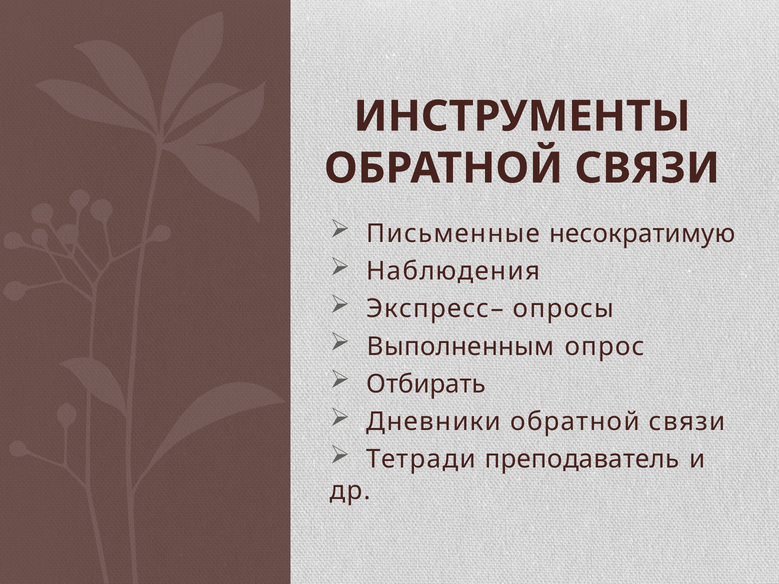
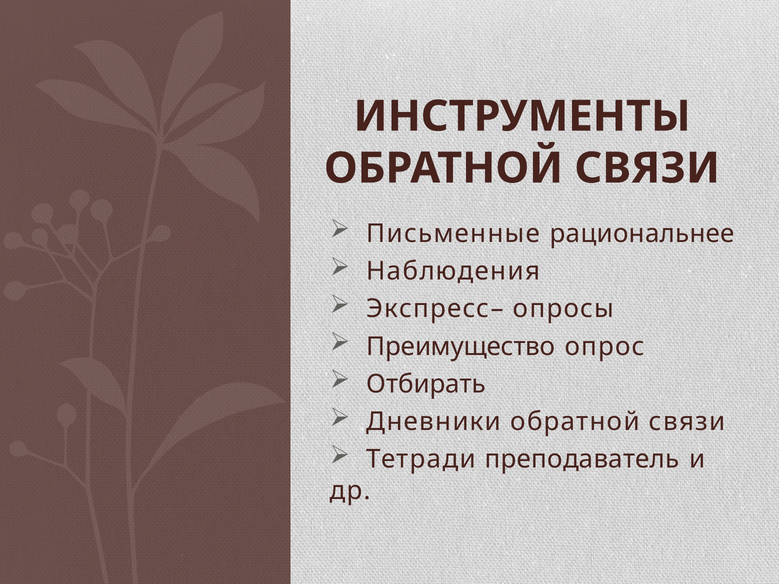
несократимую: несократимую -> рациональнее
Выполненным: Выполненным -> Преимущество
